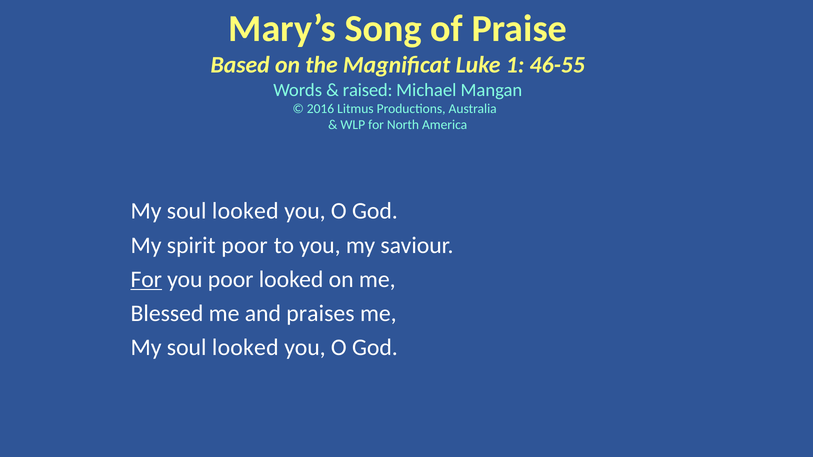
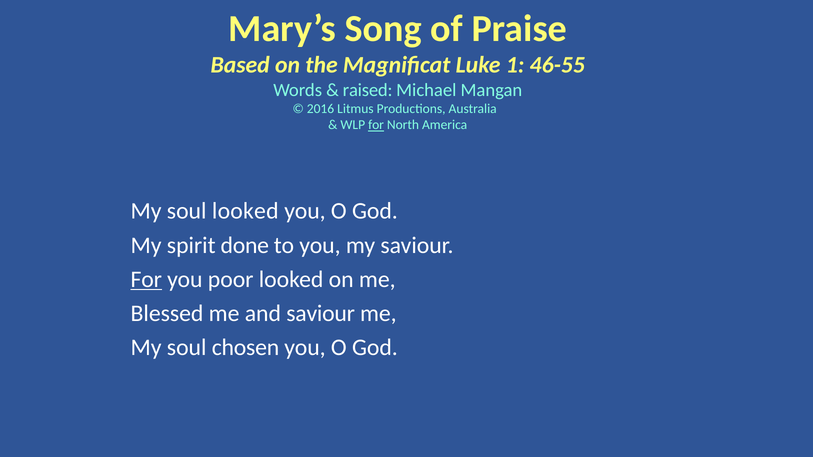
for at (376, 125) underline: none -> present
spirit poor: poor -> done
and praises: praises -> saviour
looked at (245, 348): looked -> chosen
